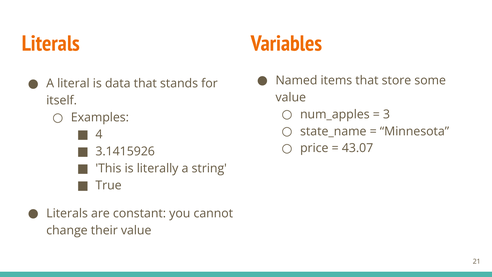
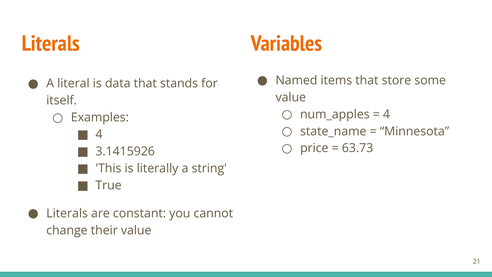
3 at (387, 114): 3 -> 4
43.07: 43.07 -> 63.73
